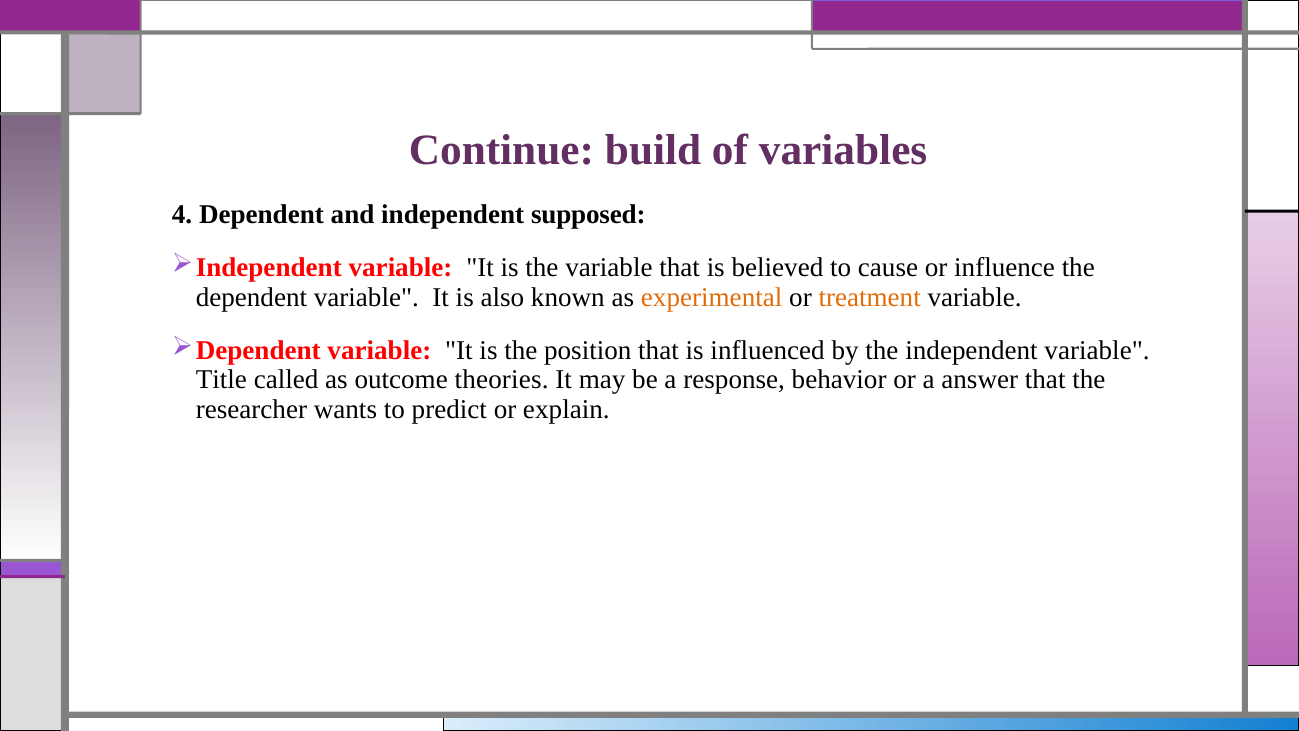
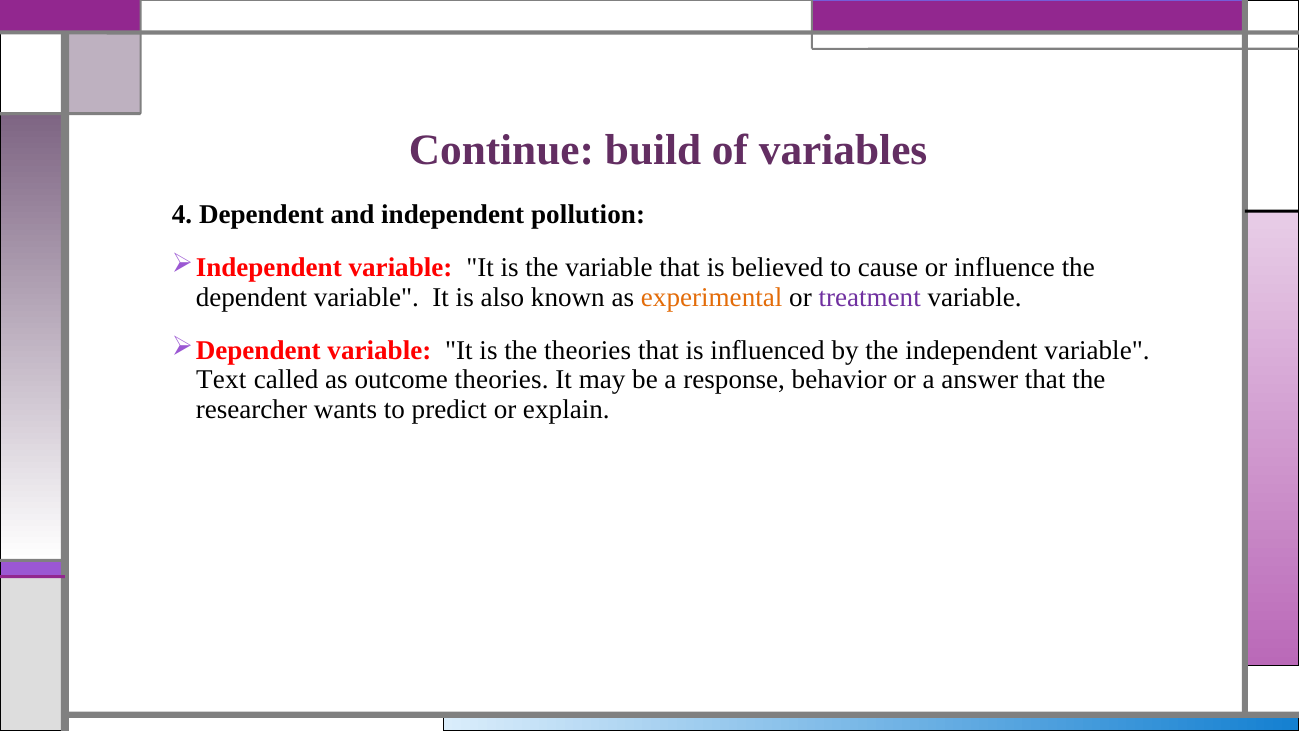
supposed: supposed -> pollution
treatment colour: orange -> purple
the position: position -> theories
Title: Title -> Text
